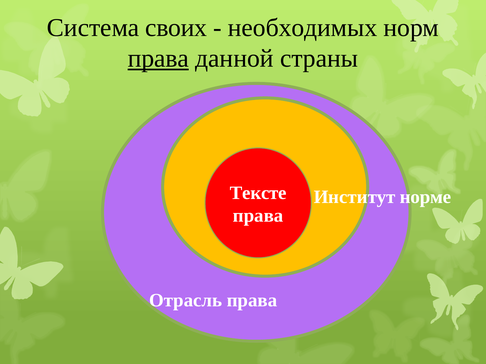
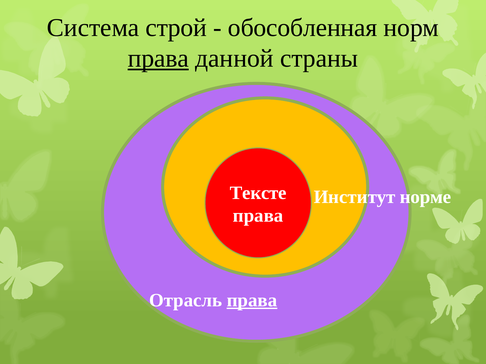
своих: своих -> строй
необходимых: необходимых -> обособленная
права at (252, 301) underline: none -> present
